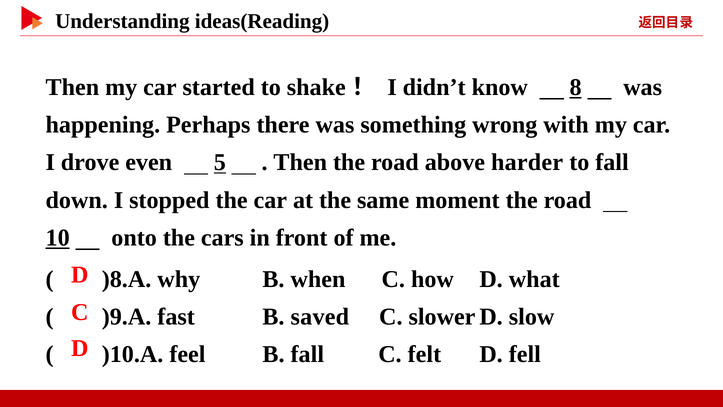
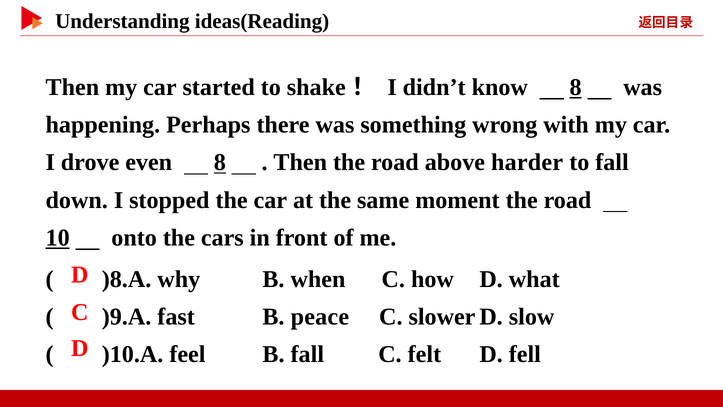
even 5: 5 -> 8
saved: saved -> peace
